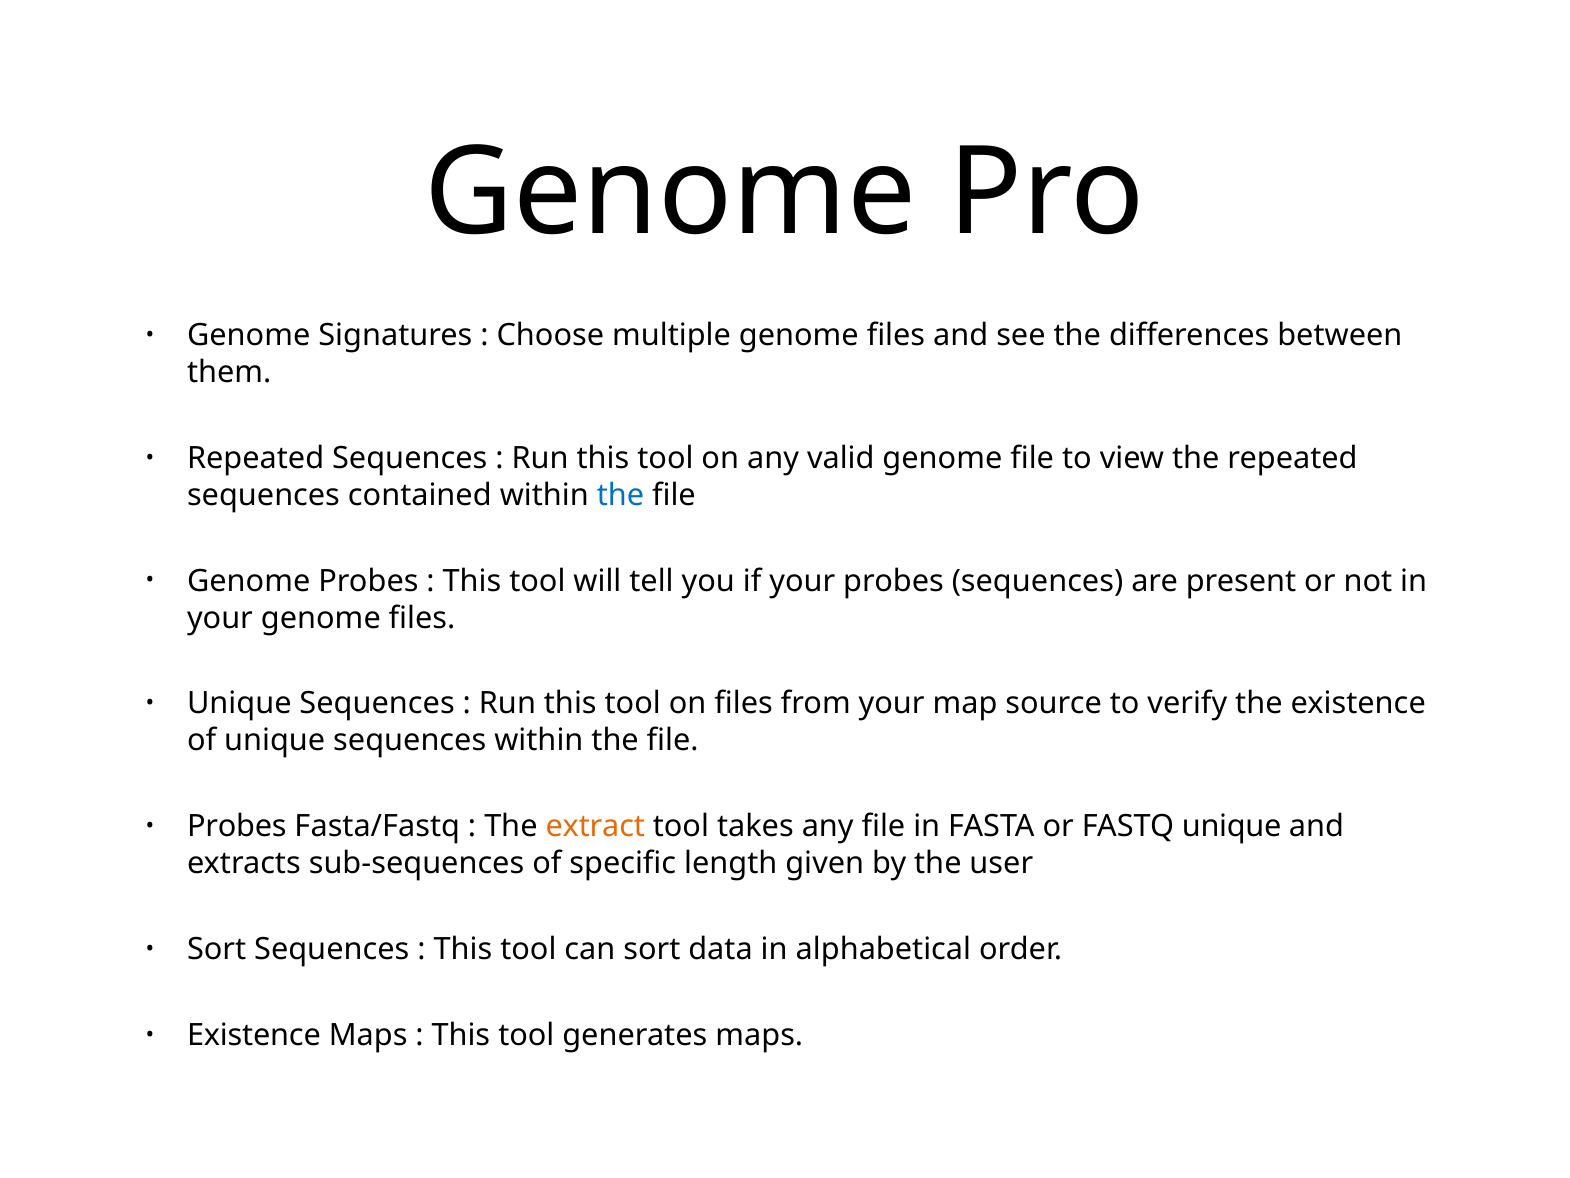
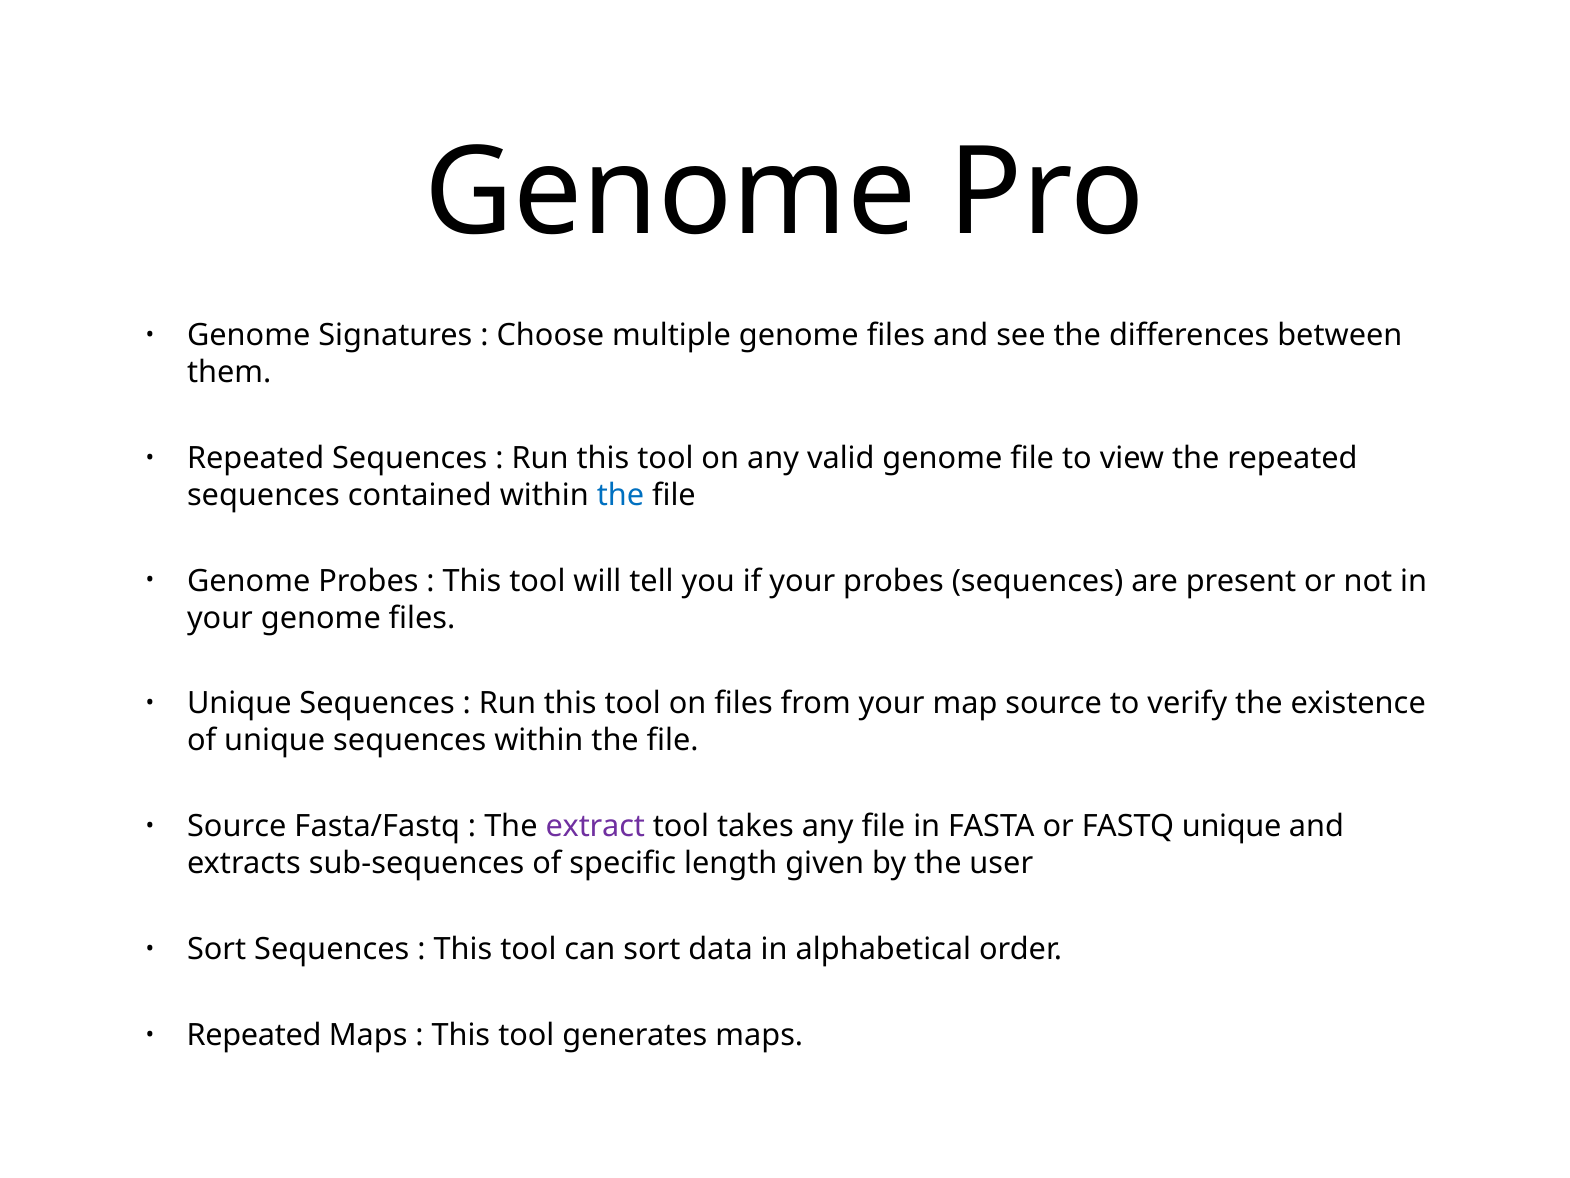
Probes at (237, 826): Probes -> Source
extract colour: orange -> purple
Existence at (254, 1035): Existence -> Repeated
